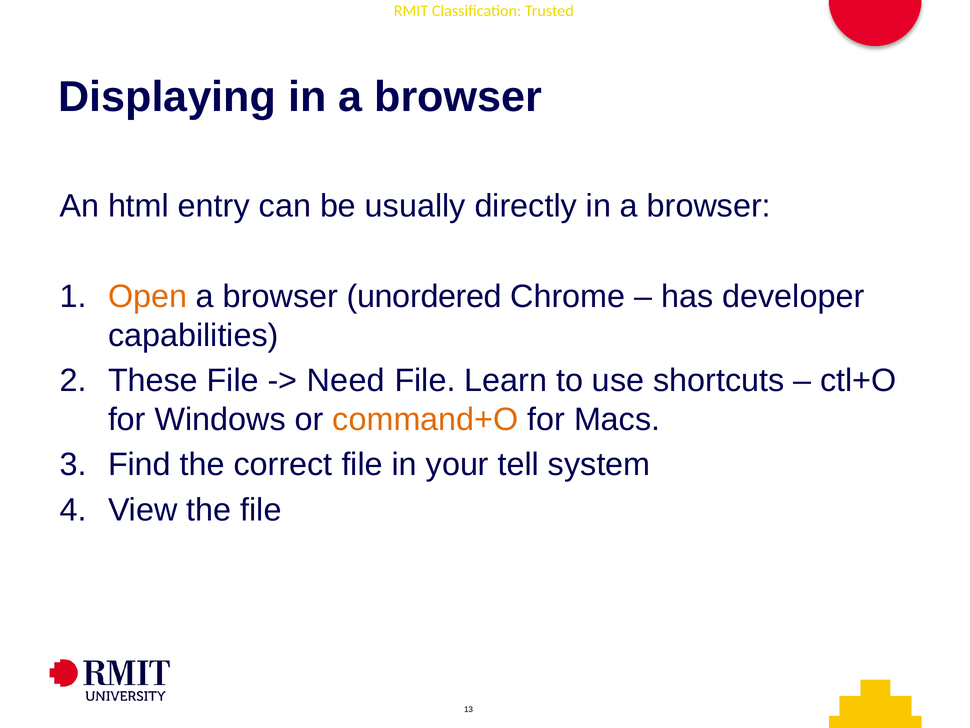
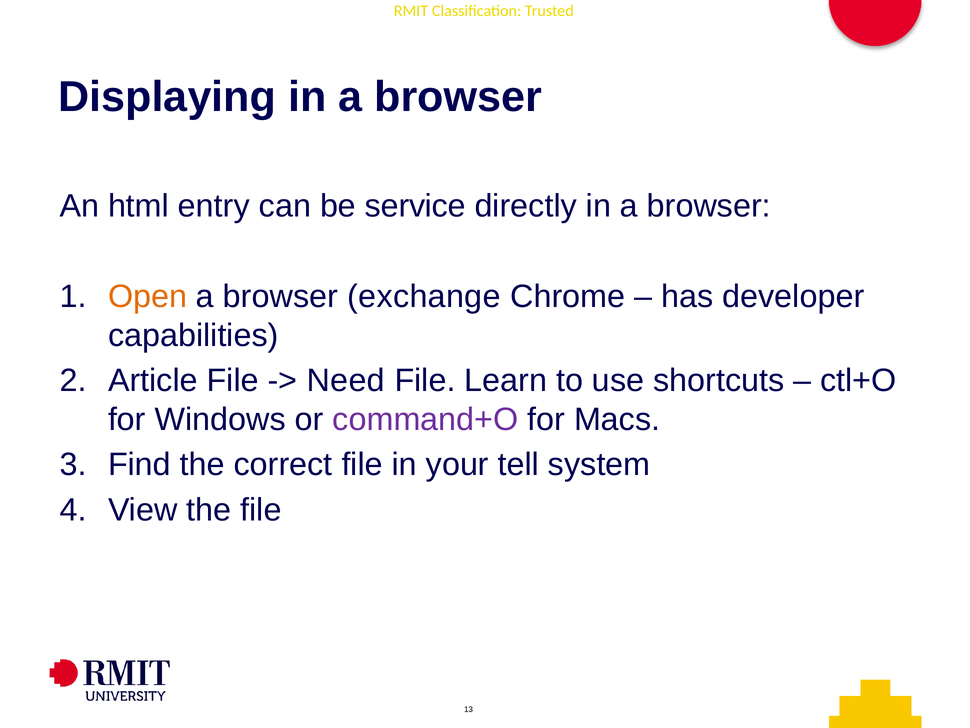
usually: usually -> service
unordered: unordered -> exchange
These: These -> Article
command+O colour: orange -> purple
